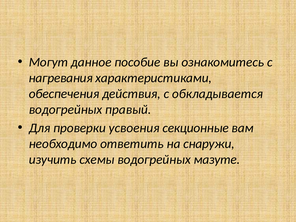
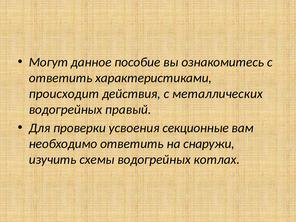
нагревания at (61, 78): нагревания -> ответить
обеспечения: обеспечения -> происходит
обкладывается: обкладывается -> металлических
мазуте: мазуте -> котлах
